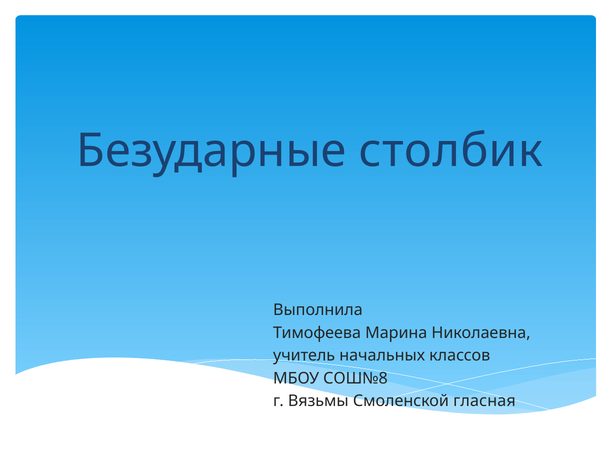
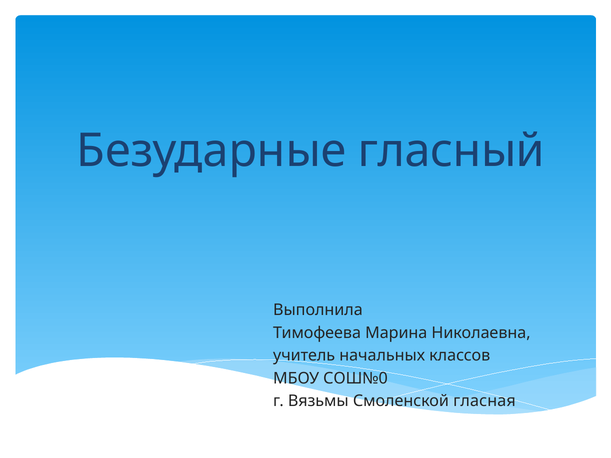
столбик: столбик -> гласный
СОШ№8: СОШ№8 -> СОШ№0
